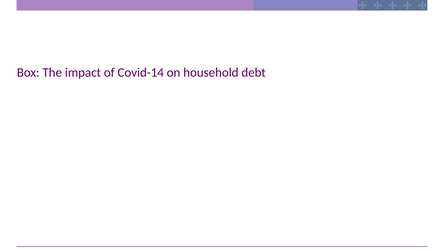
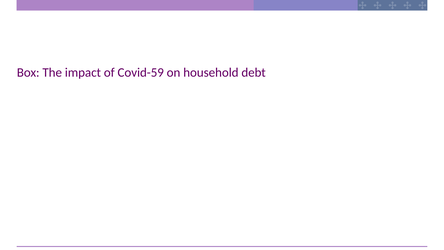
Covid-14: Covid-14 -> Covid-59
